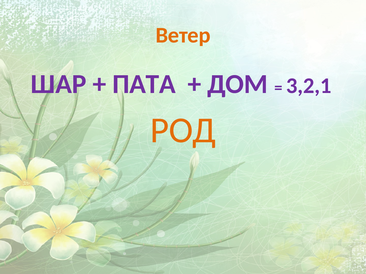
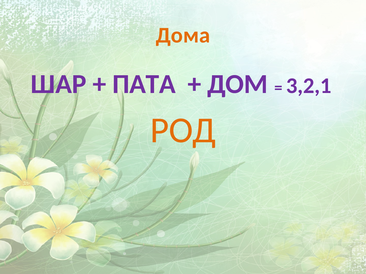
Ветер: Ветер -> Дома
